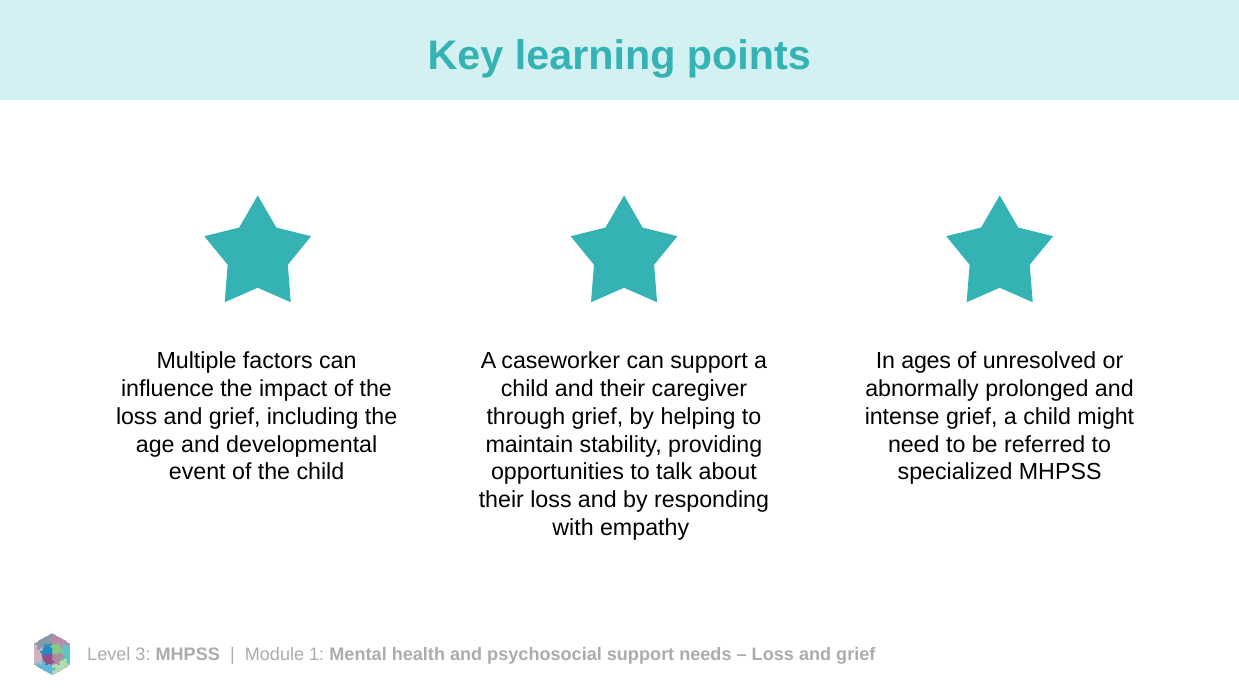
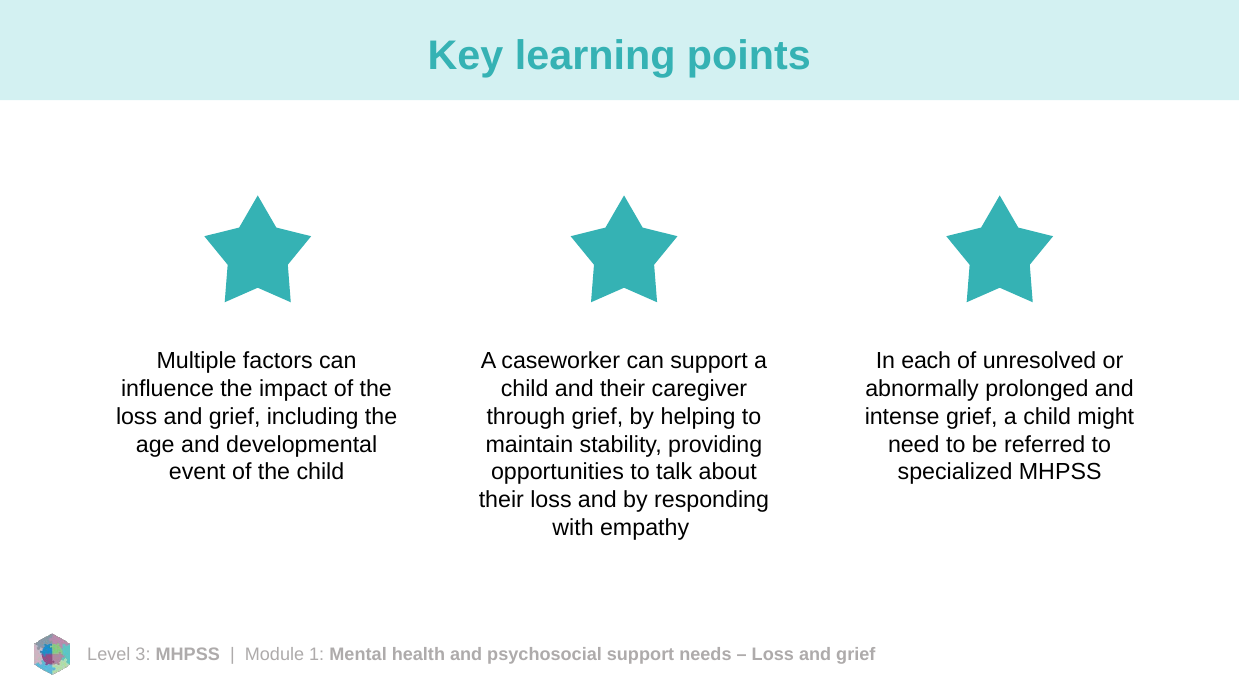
ages: ages -> each
